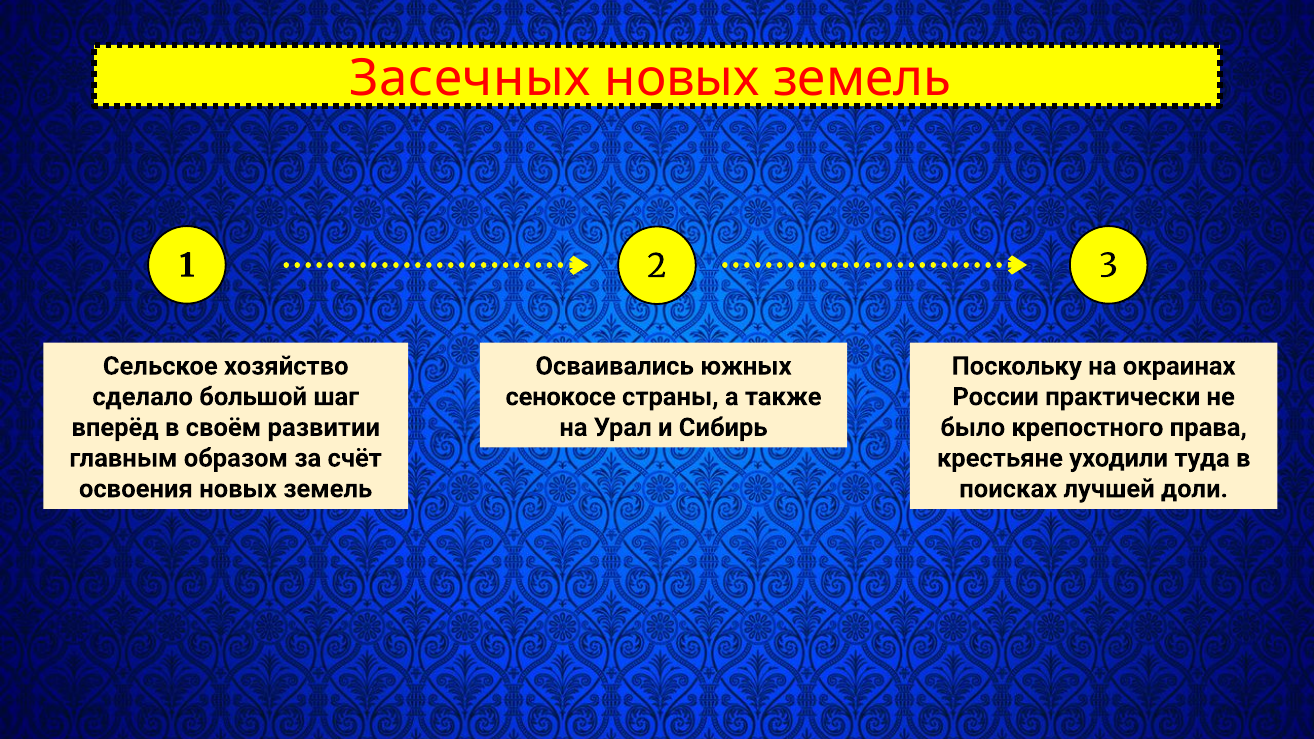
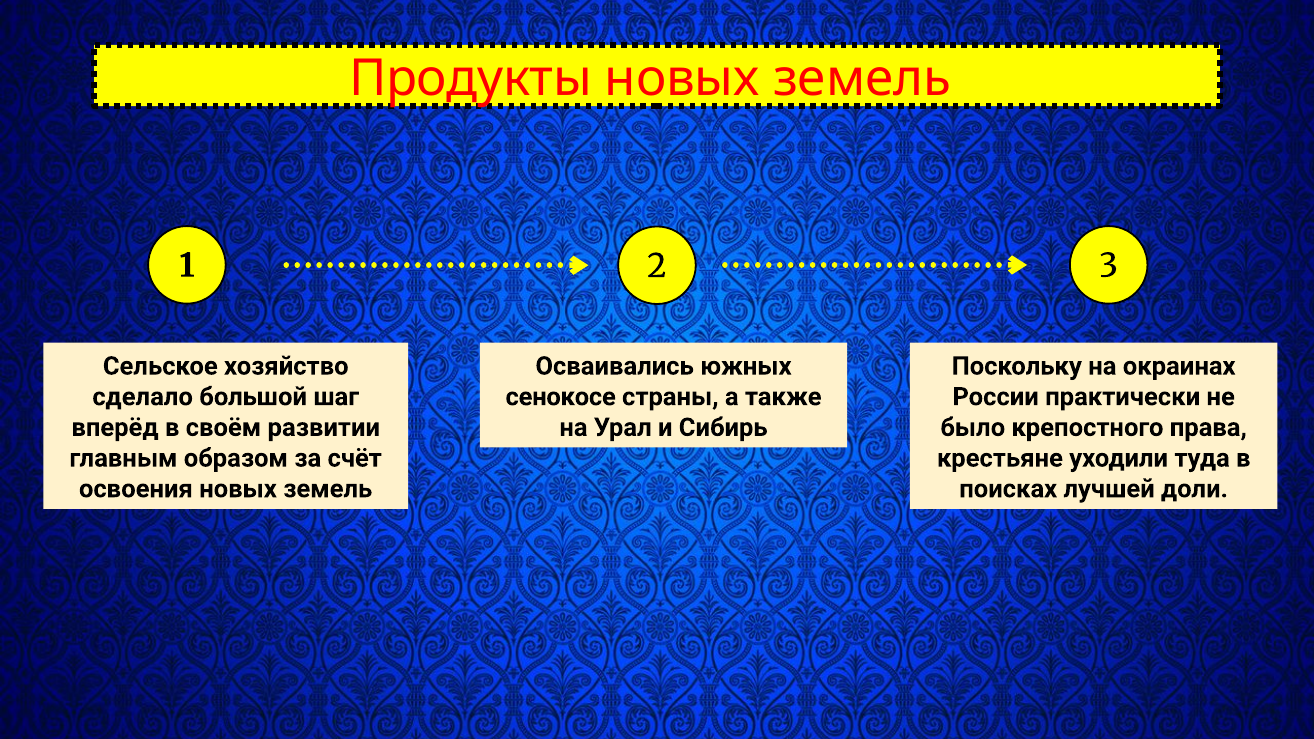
Засечных: Засечных -> Продукты
